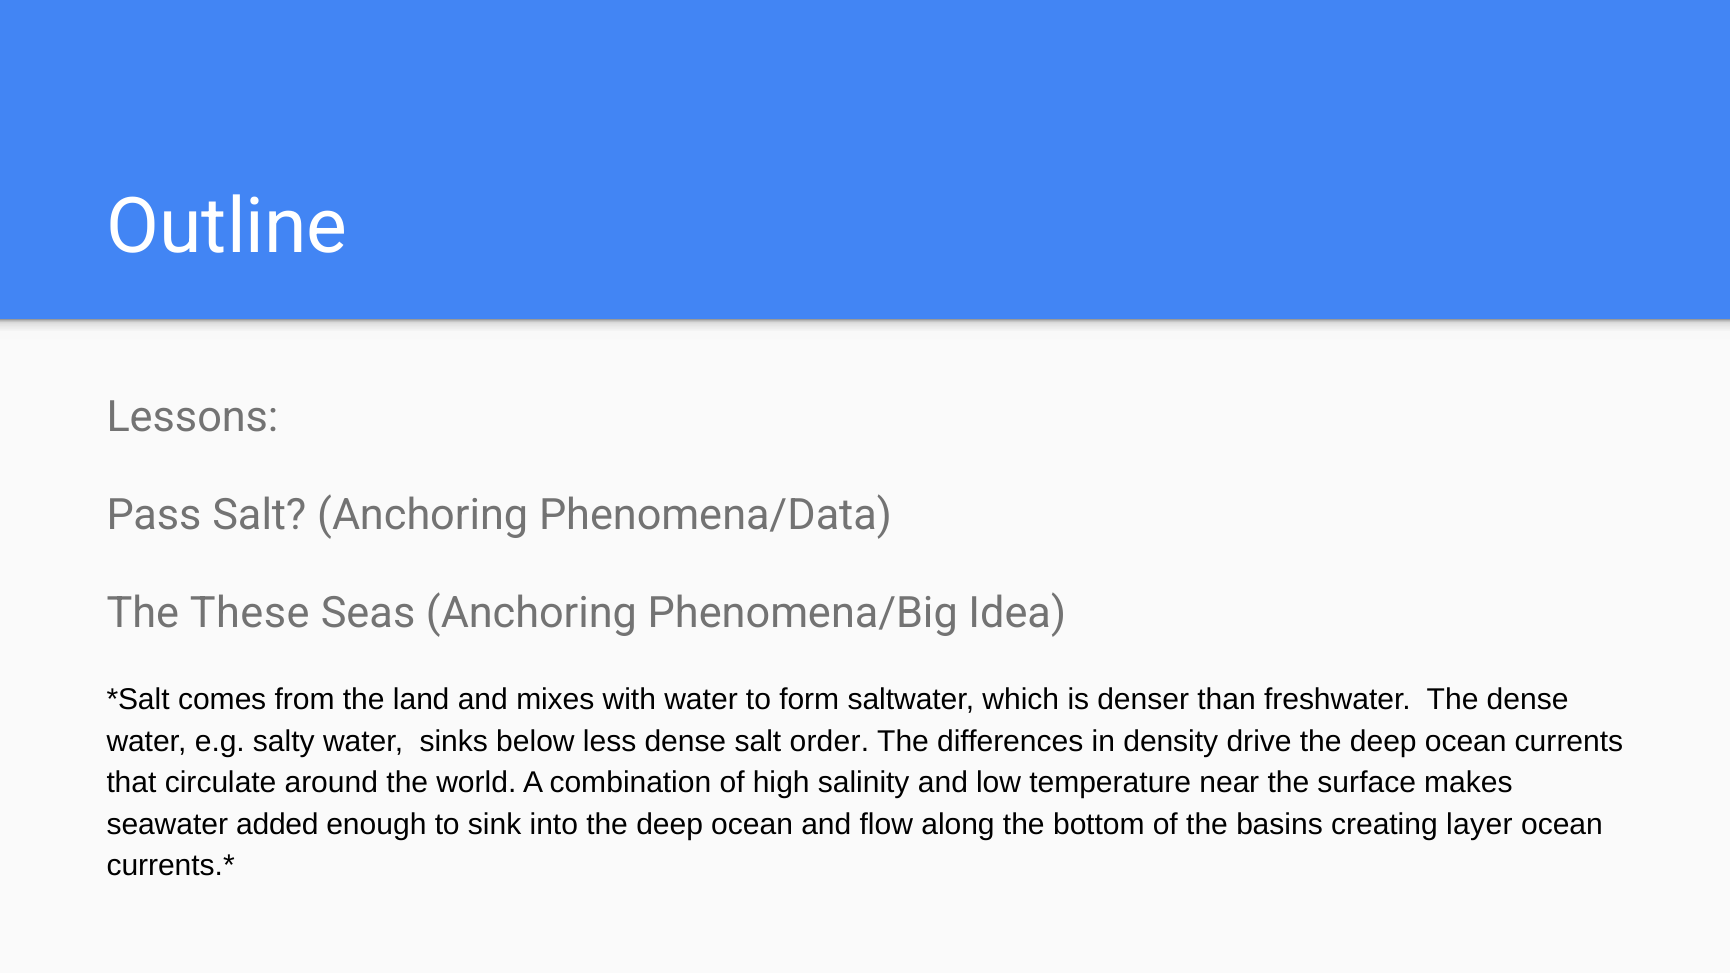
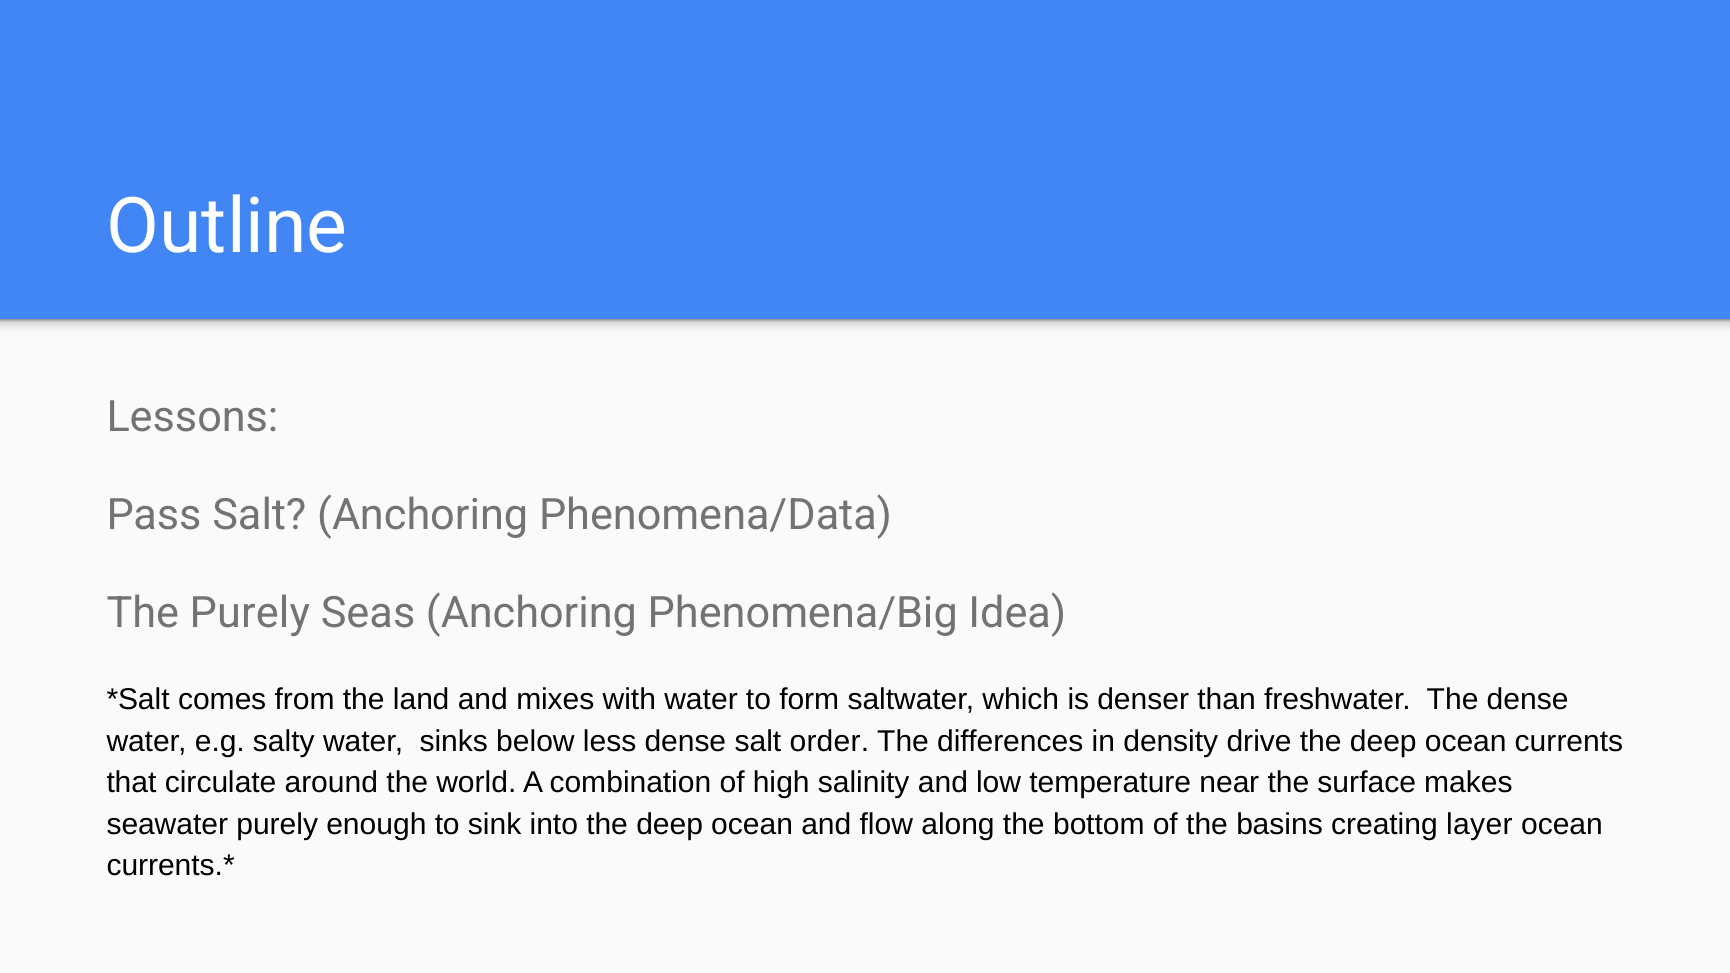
The These: These -> Purely
seawater added: added -> purely
